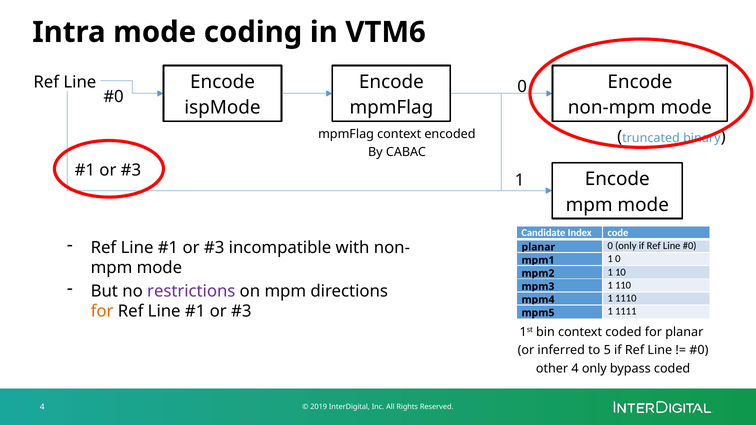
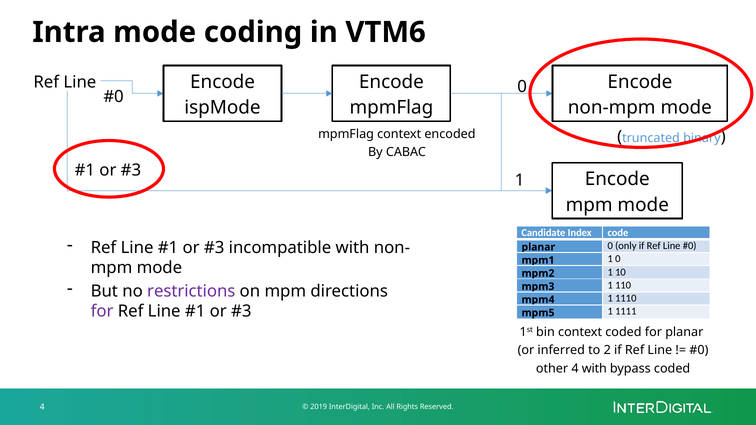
for at (102, 312) colour: orange -> purple
5: 5 -> 2
4 only: only -> with
